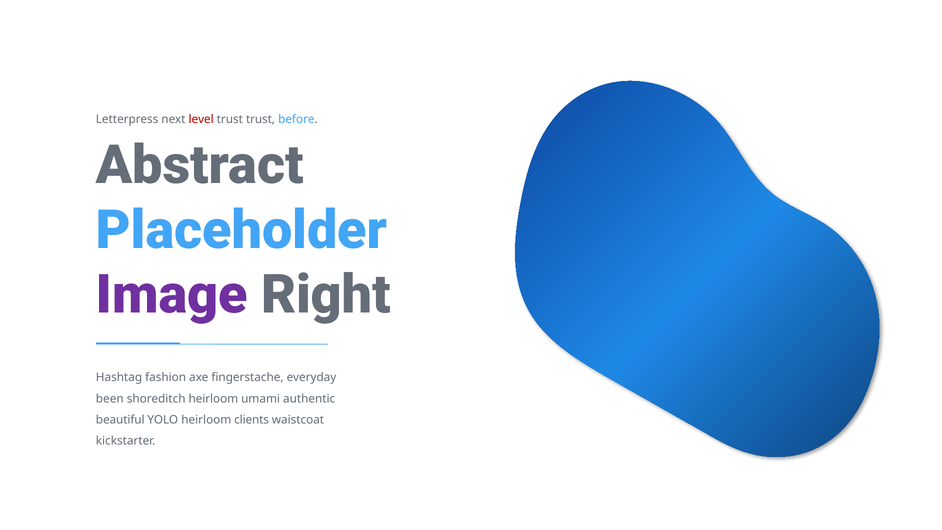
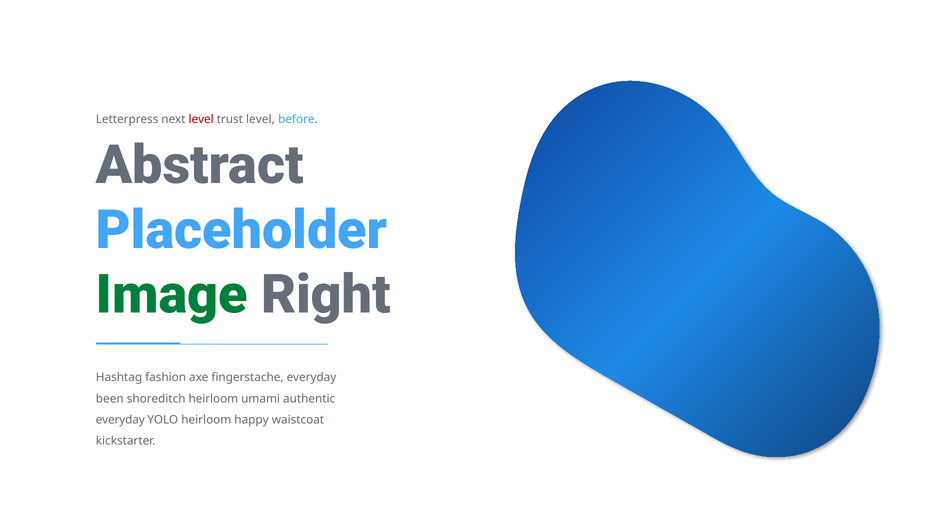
trust trust: trust -> level
Image colour: purple -> green
beautiful at (120, 420): beautiful -> everyday
clients: clients -> happy
